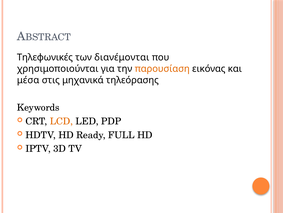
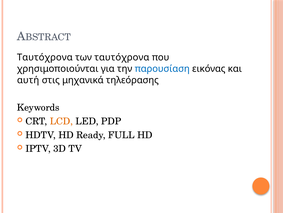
Τηλεφωνικές at (45, 57): Τηλεφωνικές -> Ταυτόχρονα
των διανέμονται: διανέμονται -> ταυτόχρονα
παρουσίαση colour: orange -> blue
μέσα: μέσα -> αυτή
